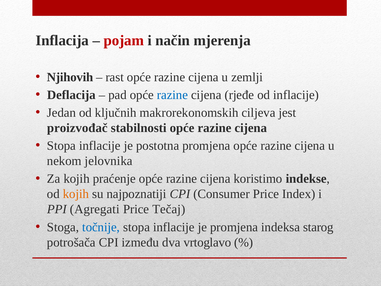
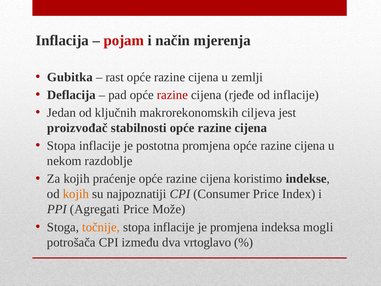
Njihovih: Njihovih -> Gubitka
razine at (172, 95) colour: blue -> red
jelovnika: jelovnika -> razdoblje
Tečaj: Tečaj -> Može
točnije colour: blue -> orange
starog: starog -> mogli
